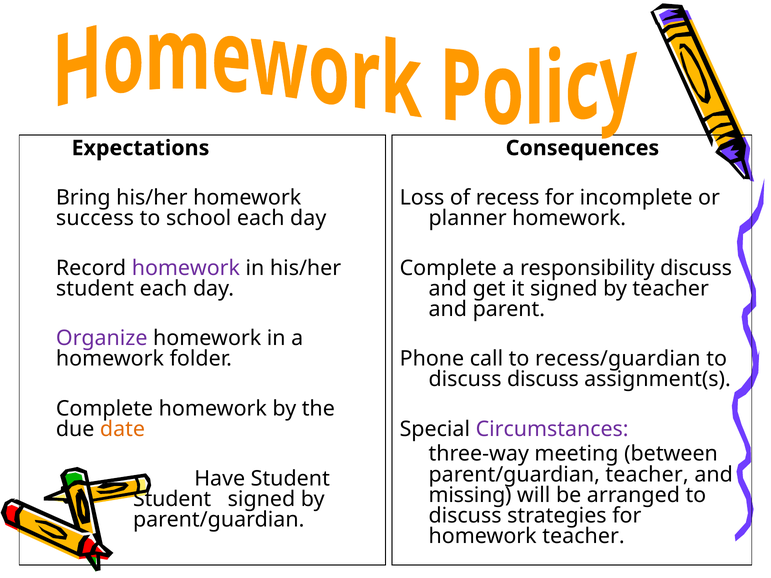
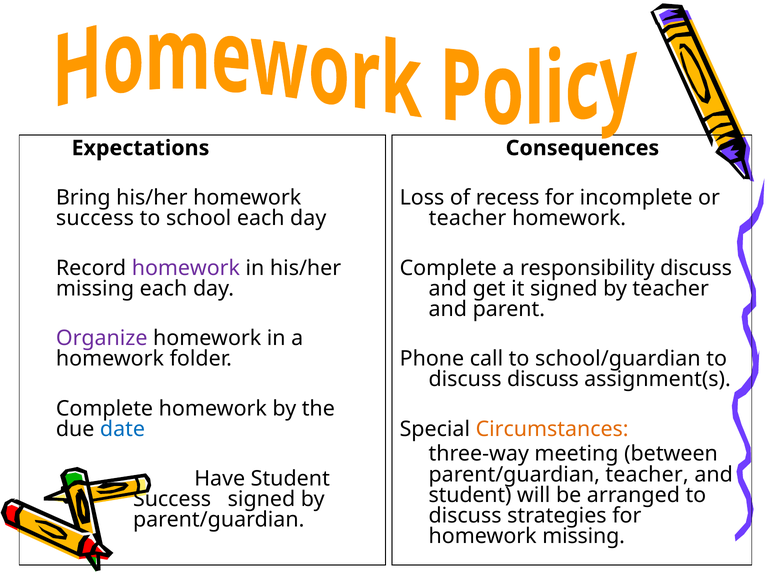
planner at (468, 218): planner -> teacher
student at (95, 289): student -> missing
recess/guardian: recess/guardian -> school/guardian
Circumstances colour: purple -> orange
date colour: orange -> blue
missing at (470, 495): missing -> student
Student at (172, 500): Student -> Success
homework teacher: teacher -> missing
